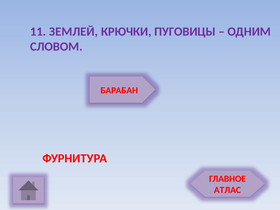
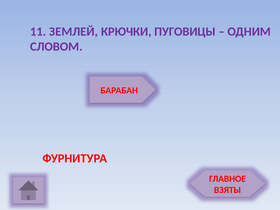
АТЛАС: АТЛАС -> ВЗЯТЫ
